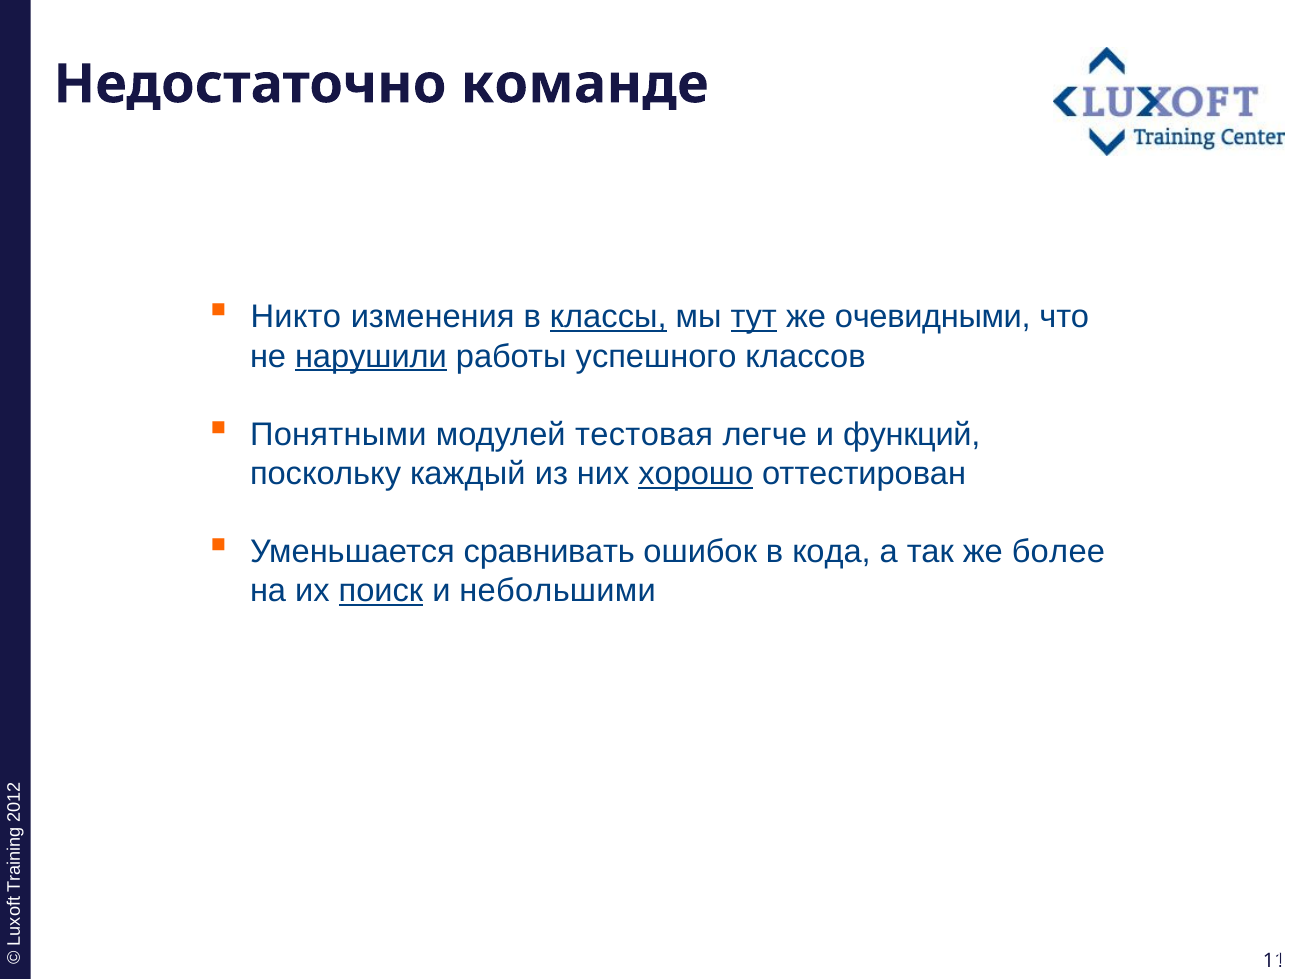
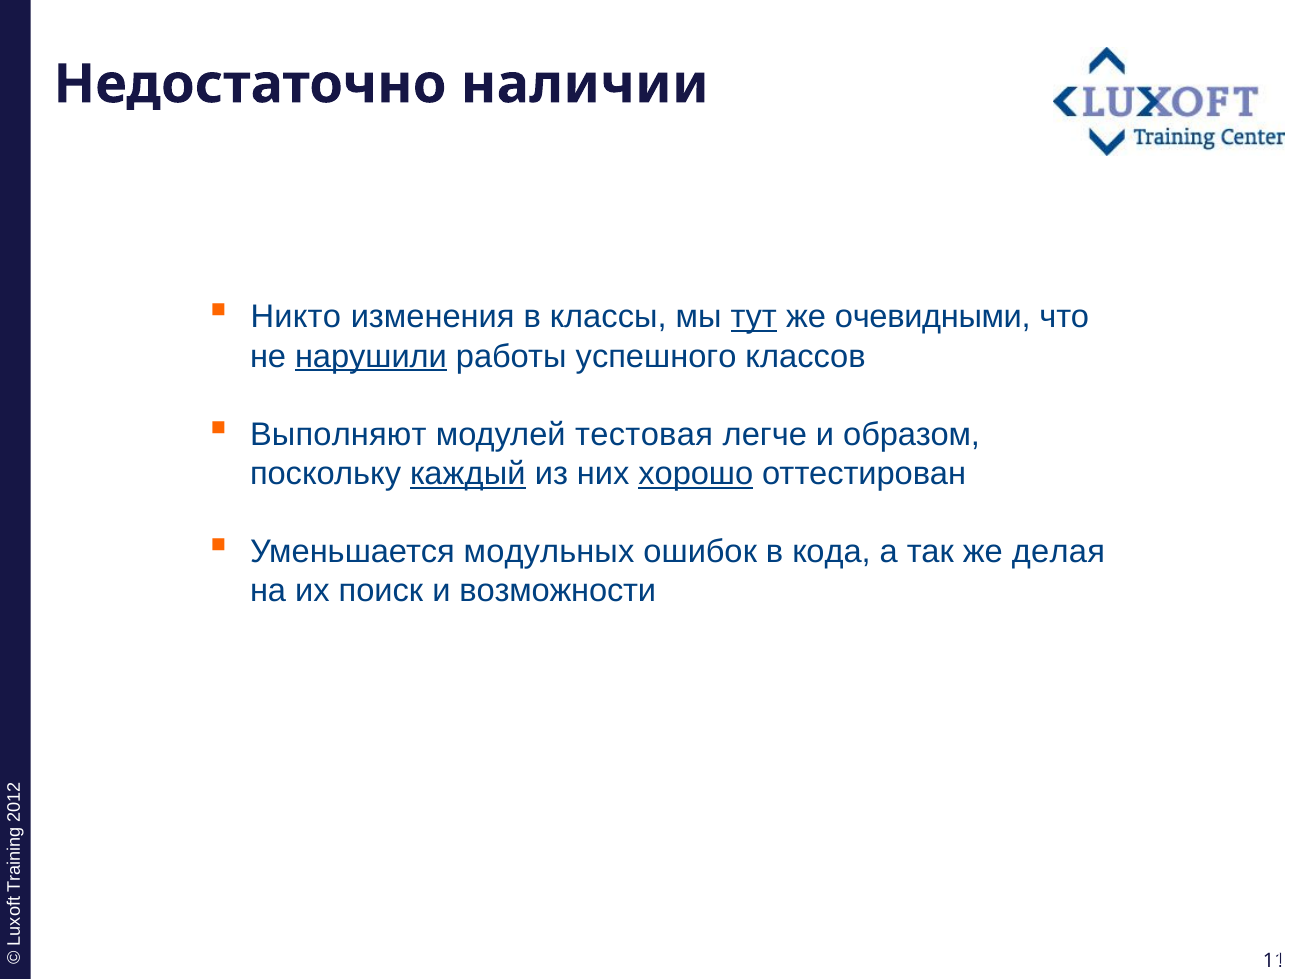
команде: команде -> наличии
классы underline: present -> none
Понятными: Понятными -> Выполняют
функций: функций -> образом
каждый underline: none -> present
сравнивать: сравнивать -> модульных
более: более -> делая
поиск underline: present -> none
небольшими: небольшими -> возможности
